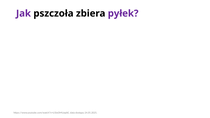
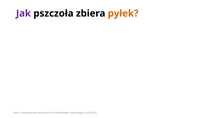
pyłek colour: purple -> orange
